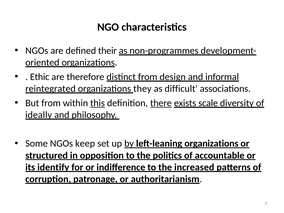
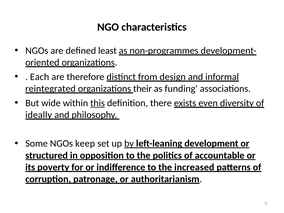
their: their -> least
Ethic: Ethic -> Each
they: they -> their
difficult: difficult -> funding
But from: from -> wide
there underline: present -> none
scale: scale -> even
left-leaning organizations: organizations -> development
identify: identify -> poverty
